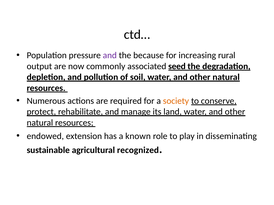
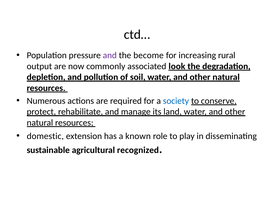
because: because -> become
seed: seed -> look
society colour: orange -> blue
endowed: endowed -> domestic
